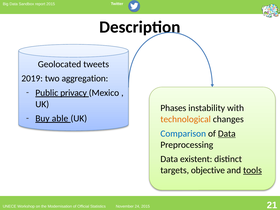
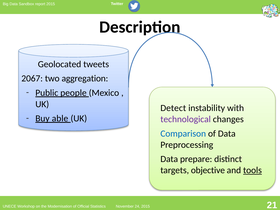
2019: 2019 -> 2067
privacy: privacy -> people
Phases: Phases -> Detect
technological colour: orange -> purple
Data at (227, 134) underline: present -> none
existent: existent -> prepare
